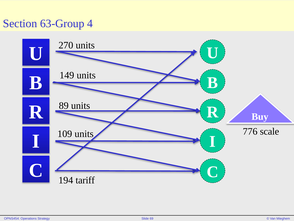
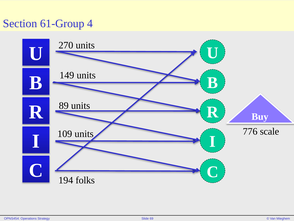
63-Group: 63-Group -> 61-Group
tariff: tariff -> folks
